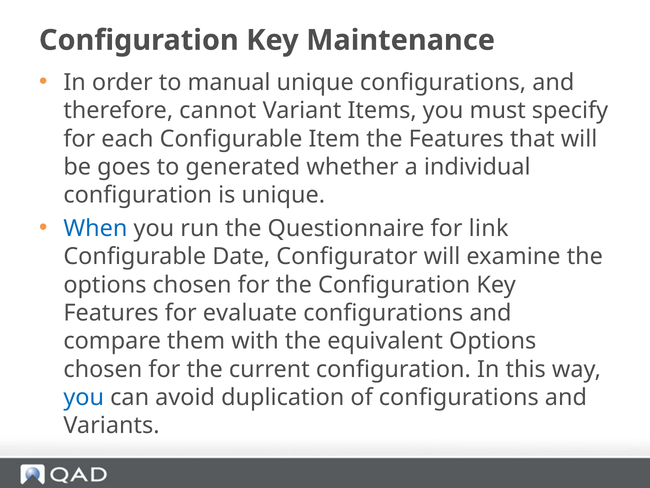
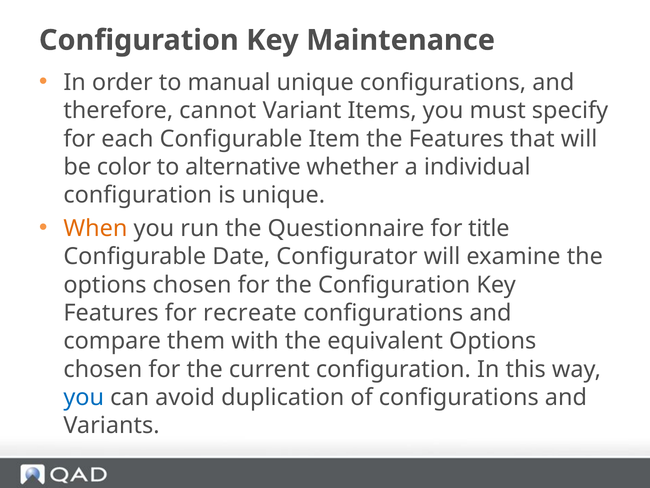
goes: goes -> color
generated: generated -> alternative
When colour: blue -> orange
link: link -> title
evaluate: evaluate -> recreate
